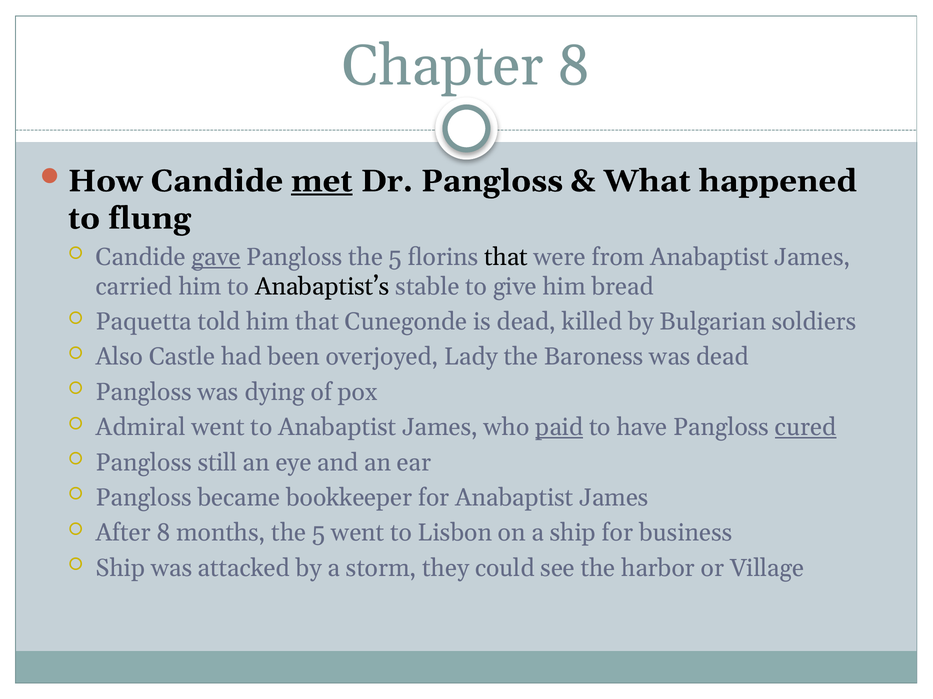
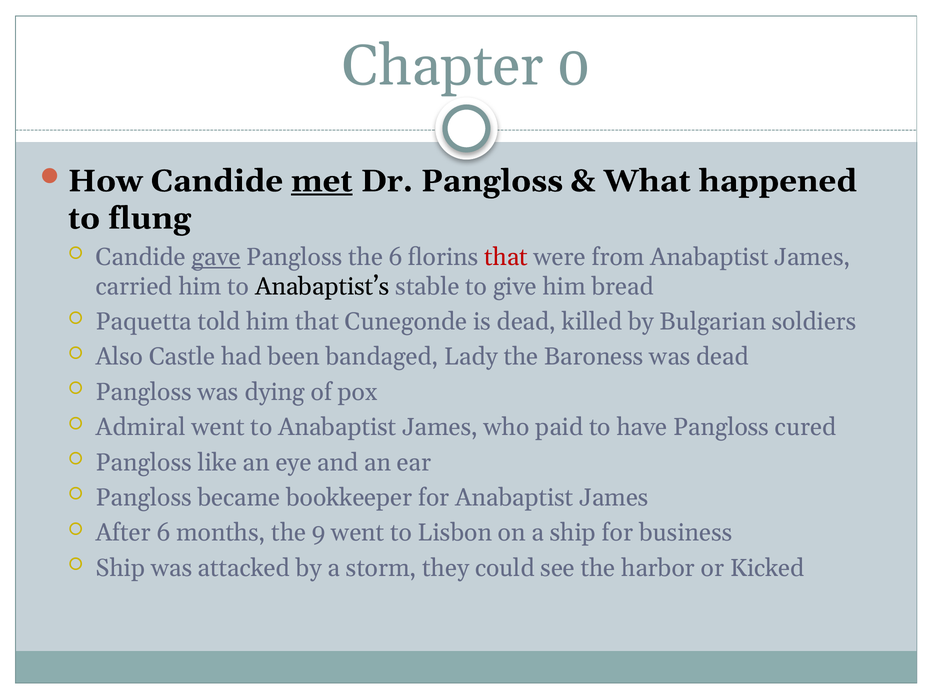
Chapter 8: 8 -> 0
Pangloss the 5: 5 -> 6
that at (506, 257) colour: black -> red
overjoyed: overjoyed -> bandaged
paid underline: present -> none
cured underline: present -> none
still: still -> like
After 8: 8 -> 6
months the 5: 5 -> 9
Village: Village -> Kicked
